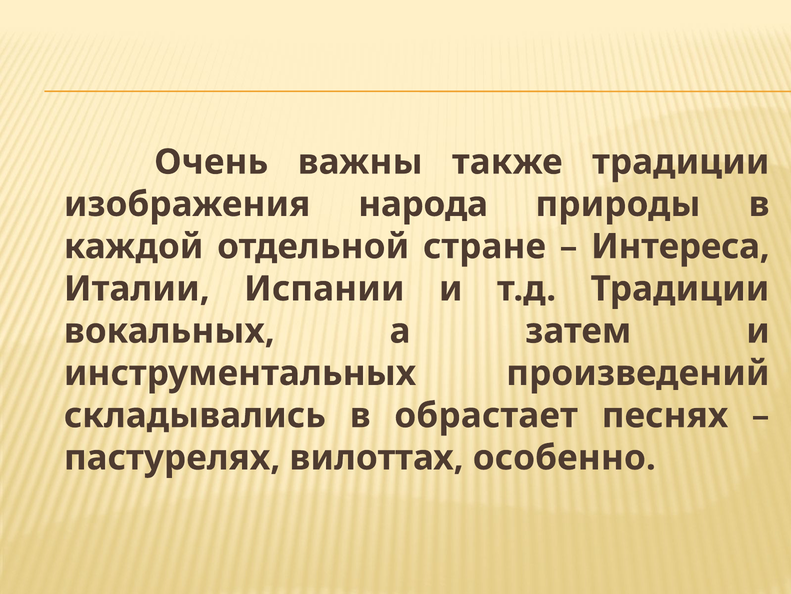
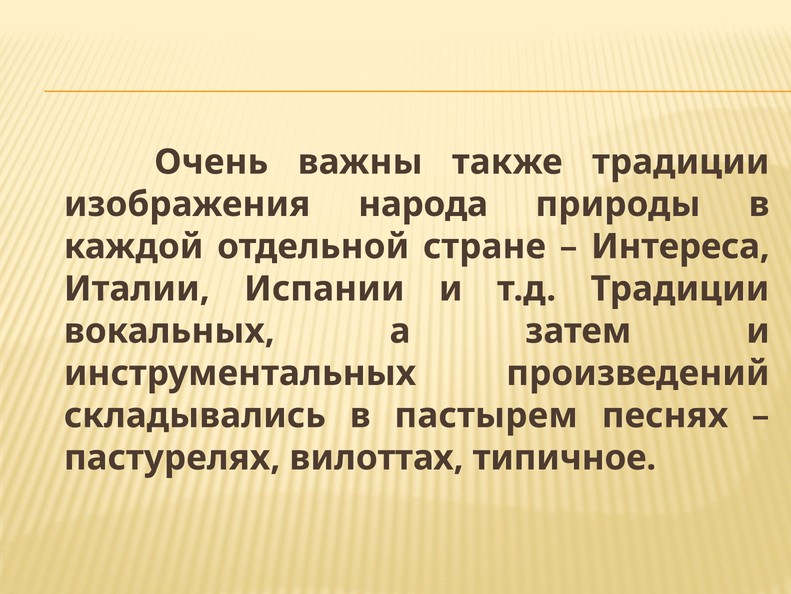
обрастает: обрастает -> пастырем
особенно: особенно -> типичное
